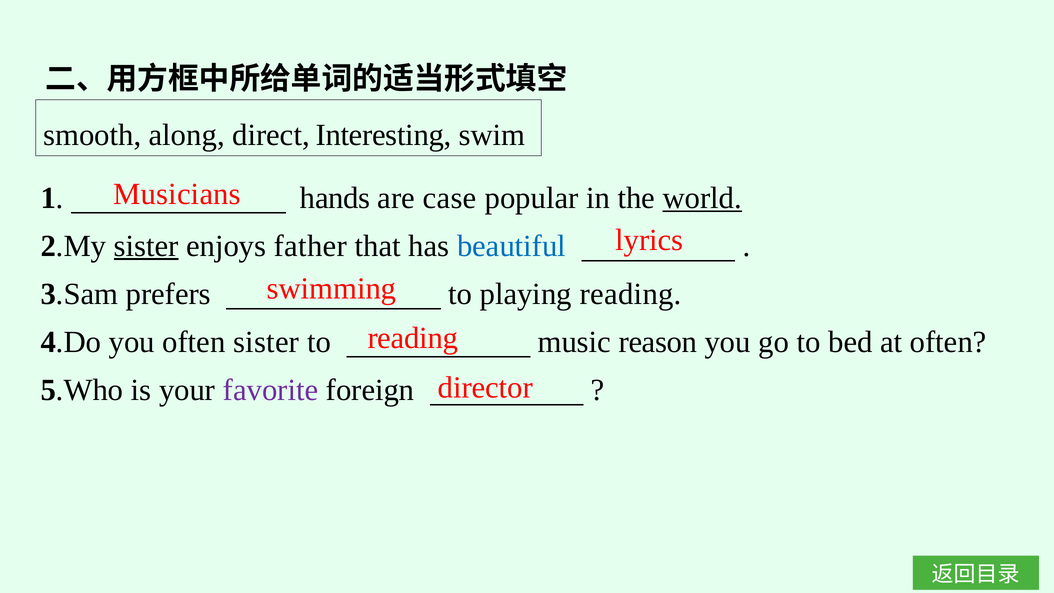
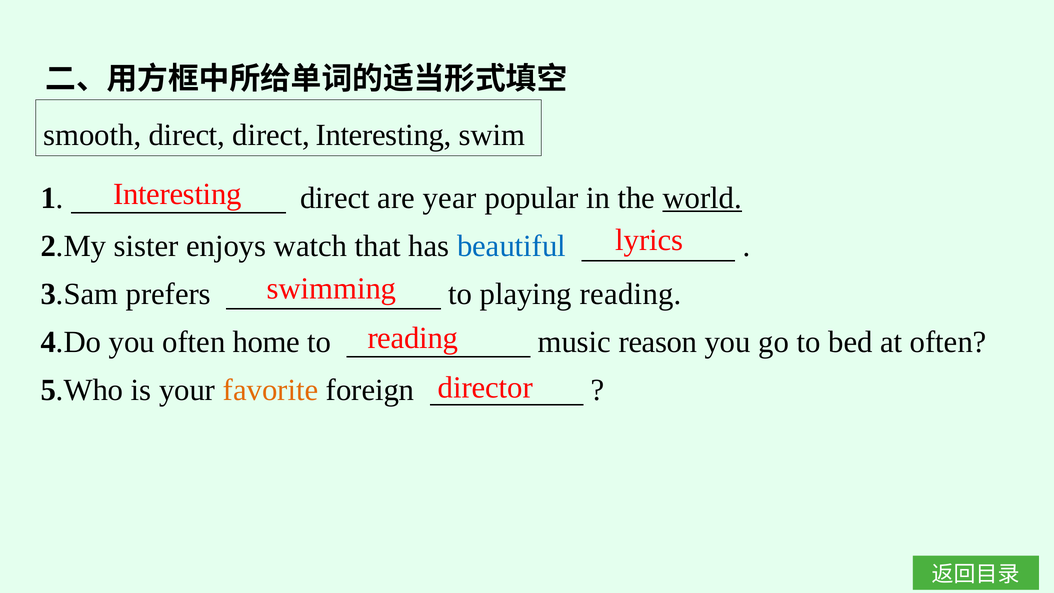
smooth along: along -> direct
Musicians at (177, 194): Musicians -> Interesting
1 hands: hands -> direct
case: case -> year
sister at (146, 246) underline: present -> none
father: father -> watch
often sister: sister -> home
favorite colour: purple -> orange
